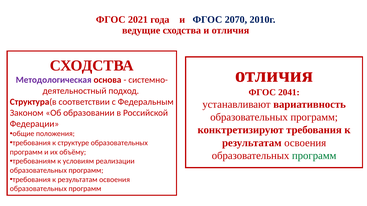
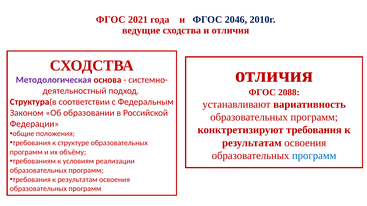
2070: 2070 -> 2046
2041: 2041 -> 2088
программ at (314, 156) colour: green -> blue
